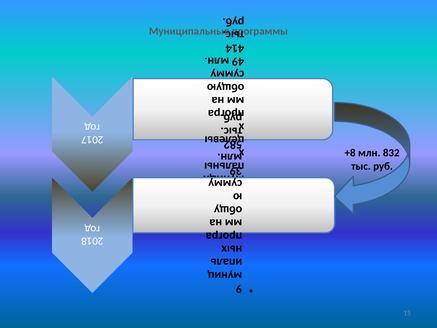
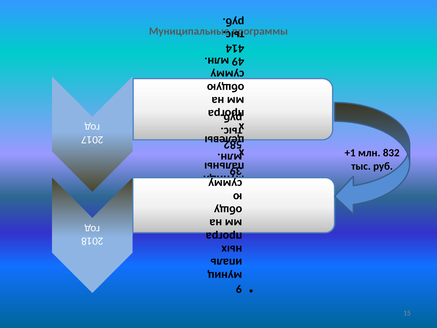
+8: +8 -> +1
